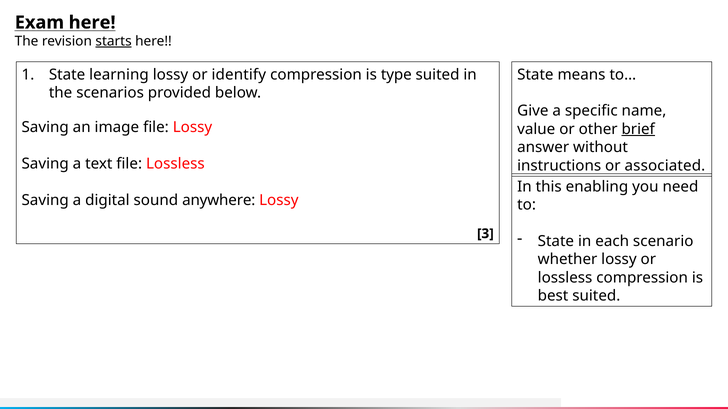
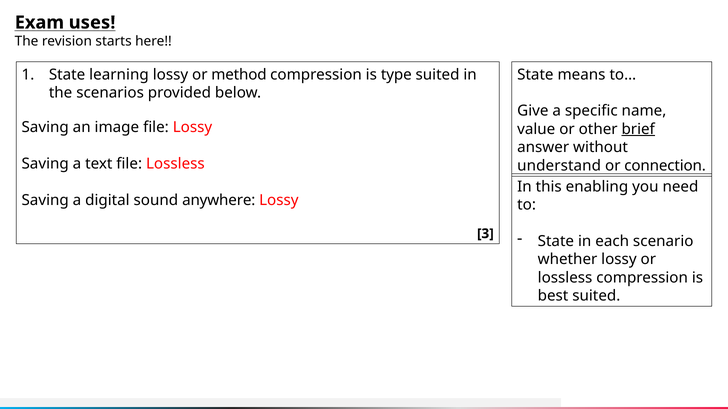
Exam here: here -> uses
starts underline: present -> none
identify: identify -> method
instructions: instructions -> understand
associated: associated -> connection
